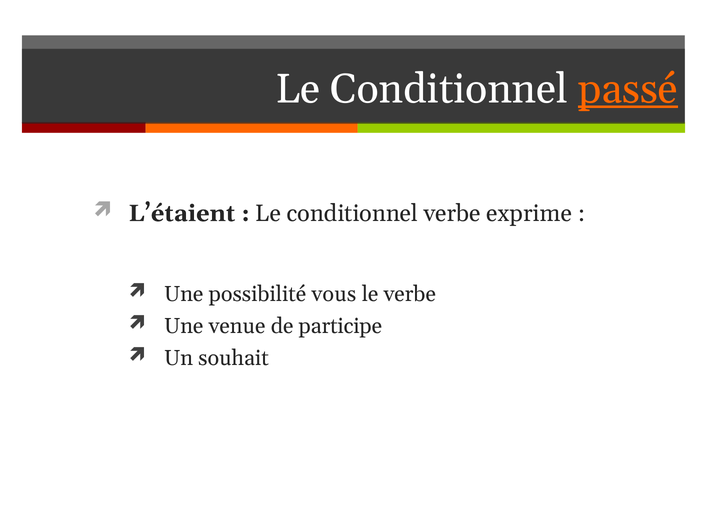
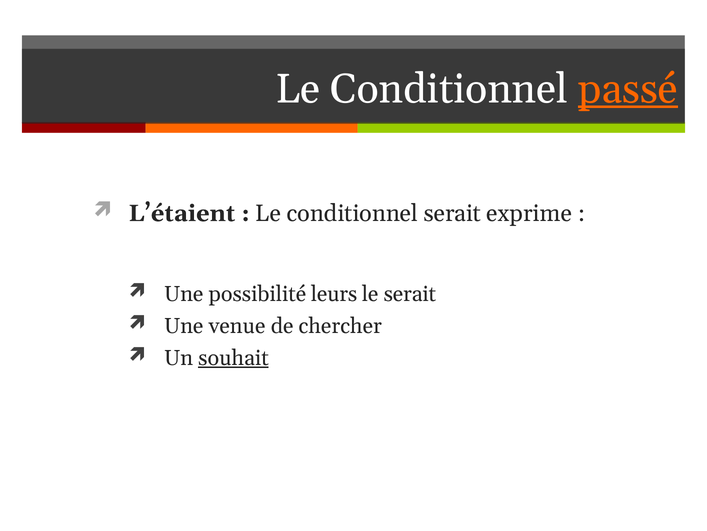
conditionnel verbe: verbe -> serait
vous: vous -> leurs
le verbe: verbe -> serait
participe: participe -> chercher
souhait underline: none -> present
